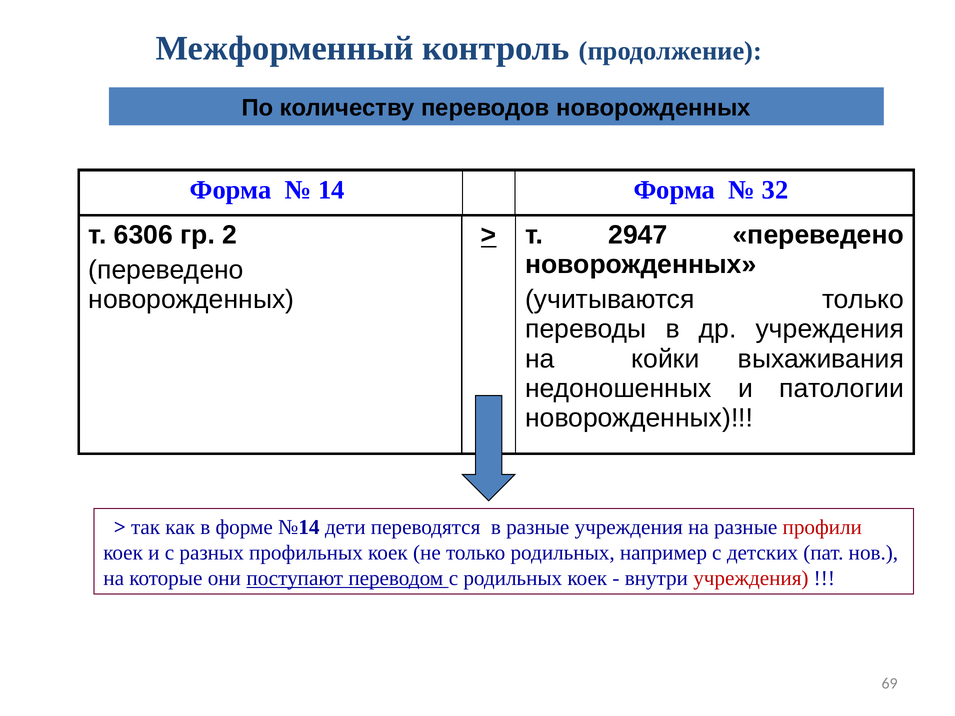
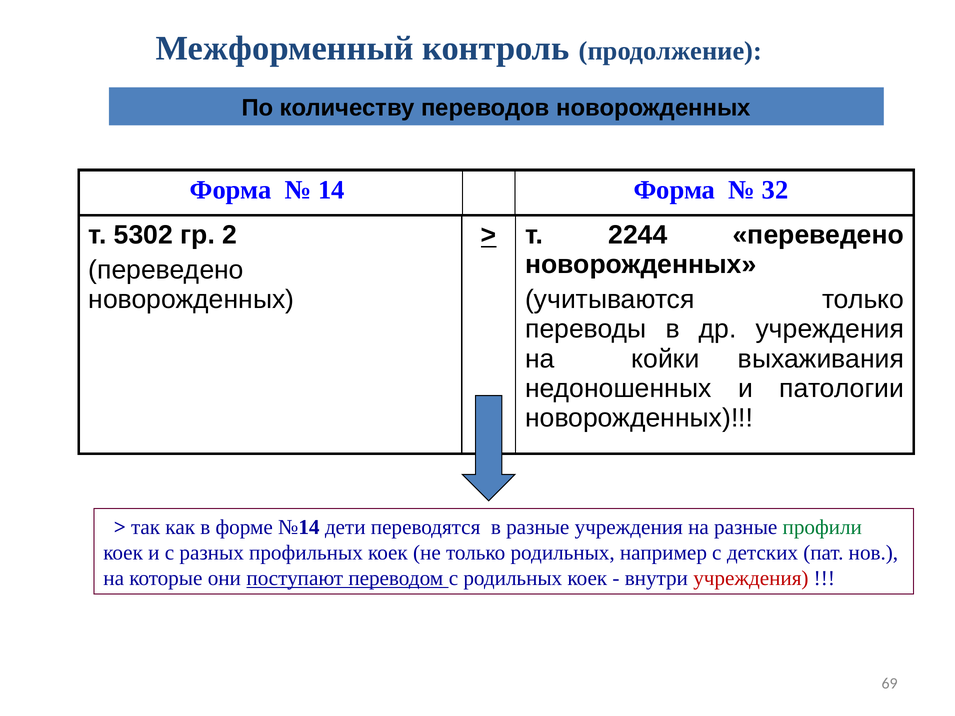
6306: 6306 -> 5302
2947: 2947 -> 2244
профили colour: red -> green
